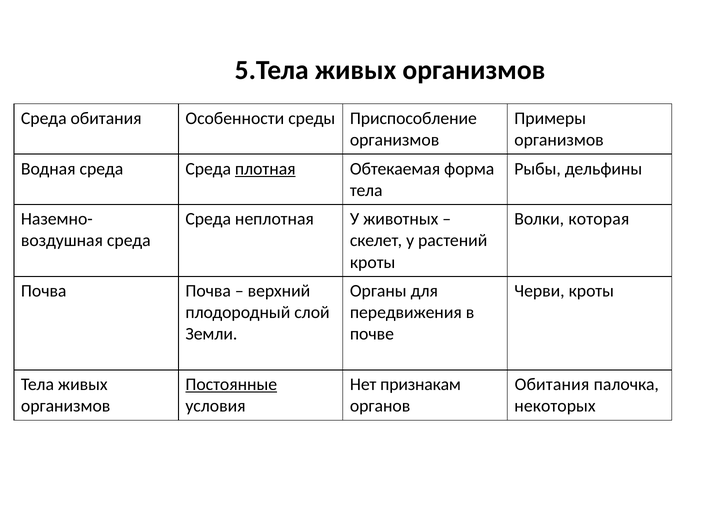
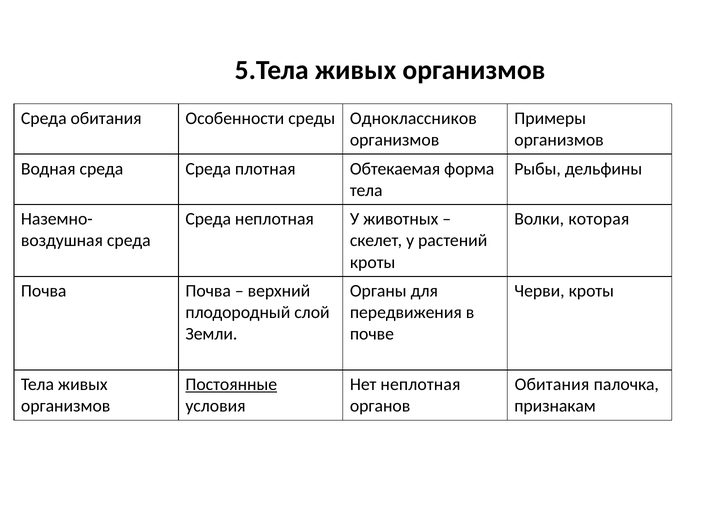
Приспособление: Приспособление -> Одноклассников
плотная underline: present -> none
Нет признакам: признакам -> неплотная
некоторых: некоторых -> признакам
